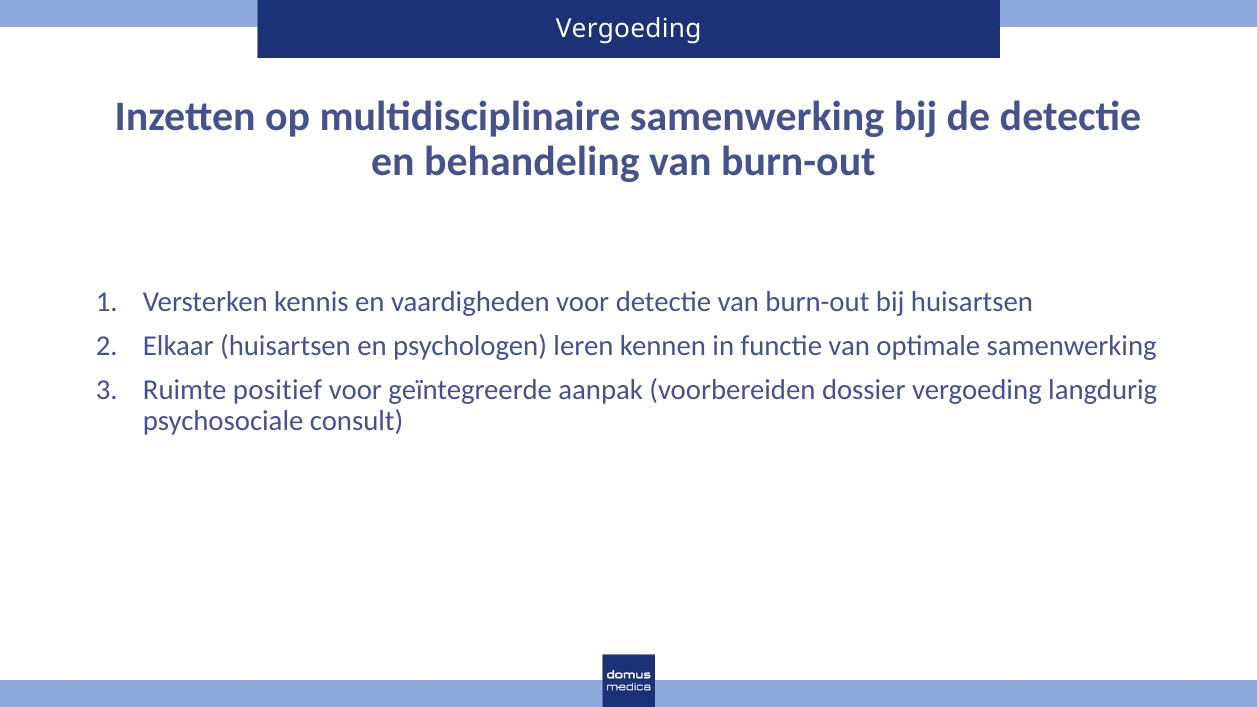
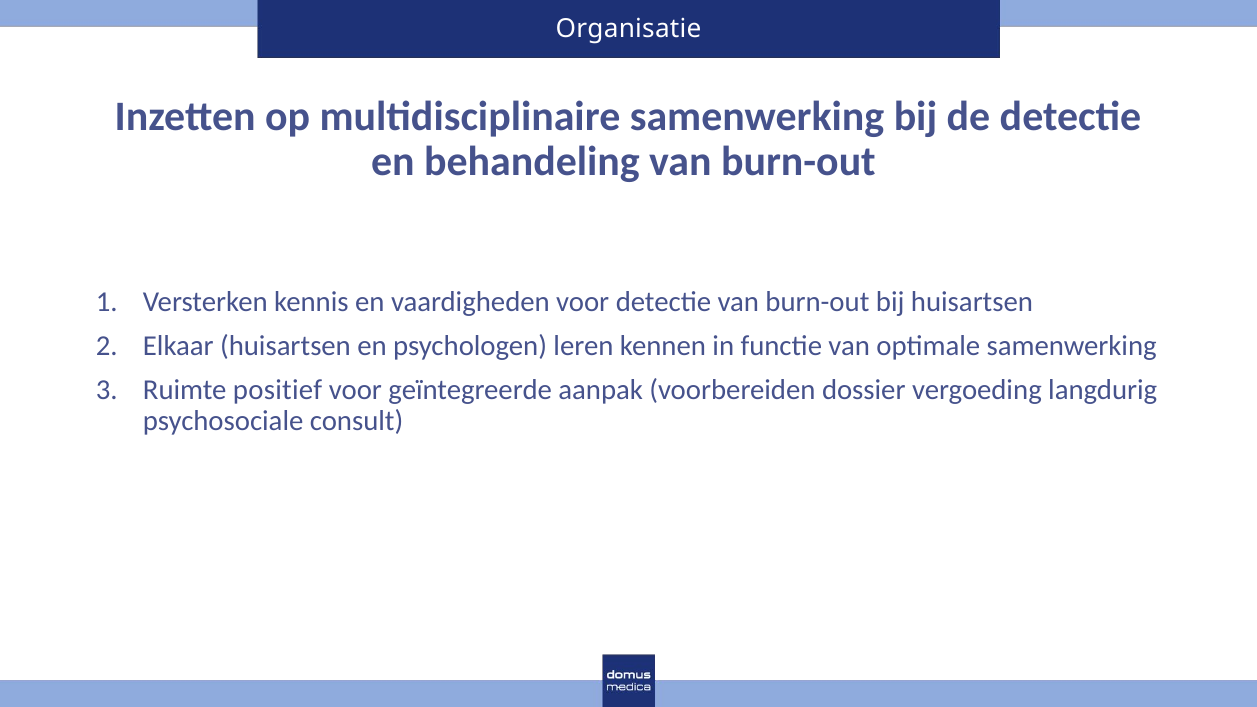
Vergoeding at (629, 29): Vergoeding -> Organisatie
